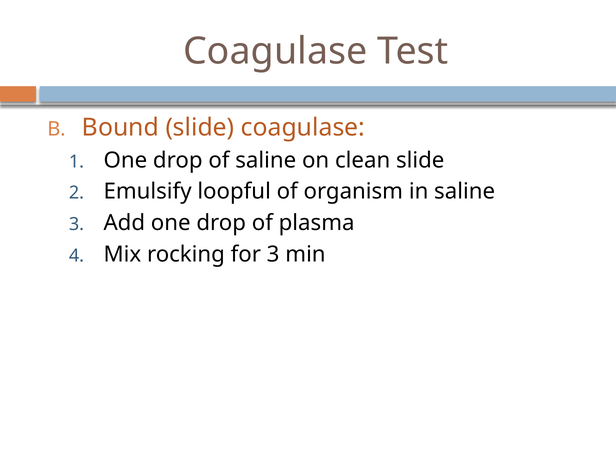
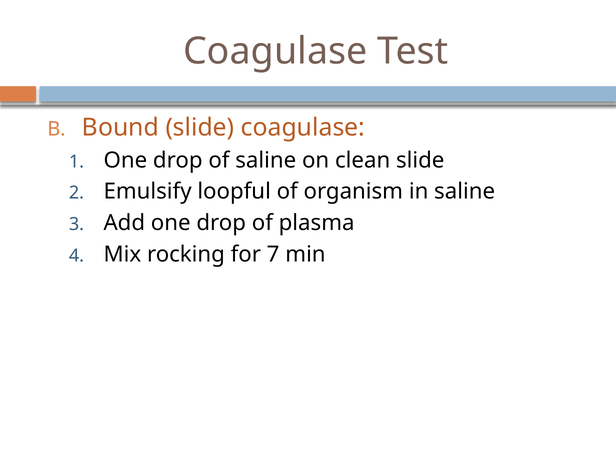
for 3: 3 -> 7
